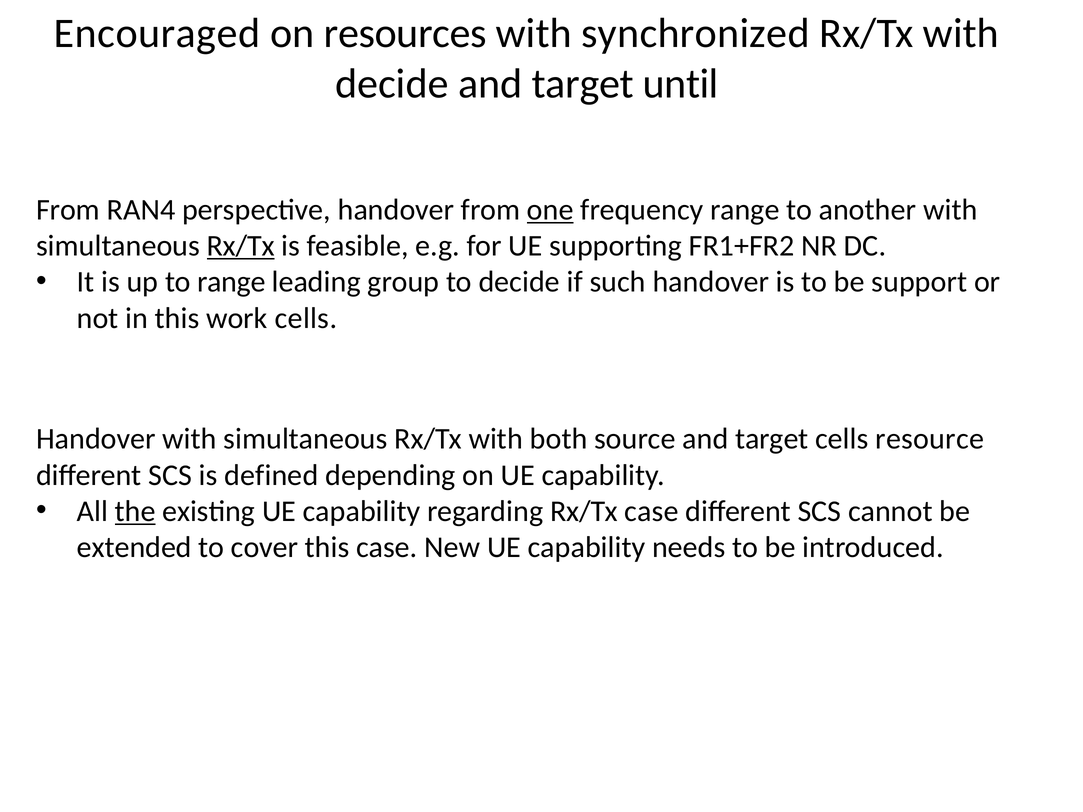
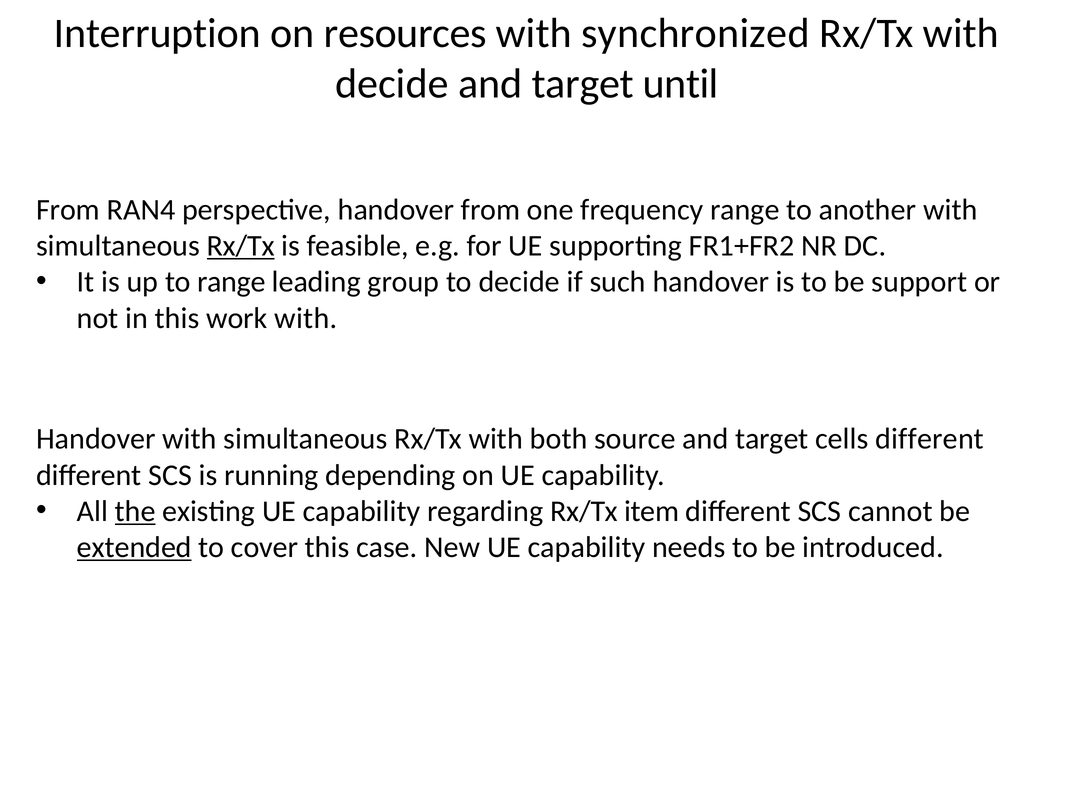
Encouraged: Encouraged -> Interruption
one underline: present -> none
work cells: cells -> with
cells resource: resource -> different
defined: defined -> running
Rx/Tx case: case -> item
extended underline: none -> present
